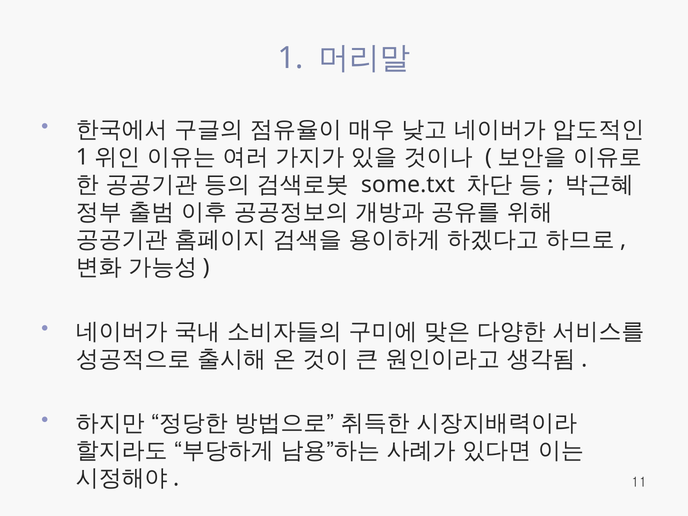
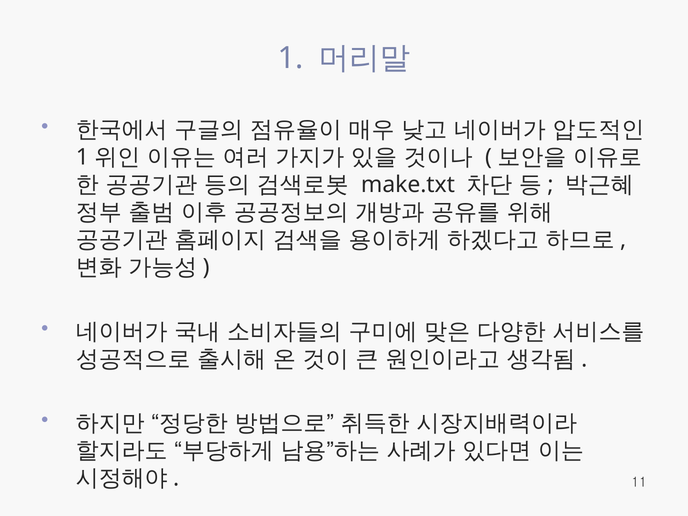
some.txt: some.txt -> make.txt
